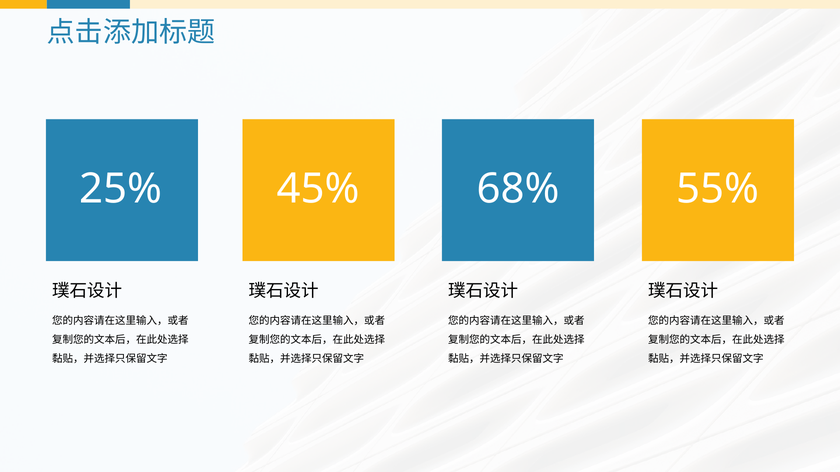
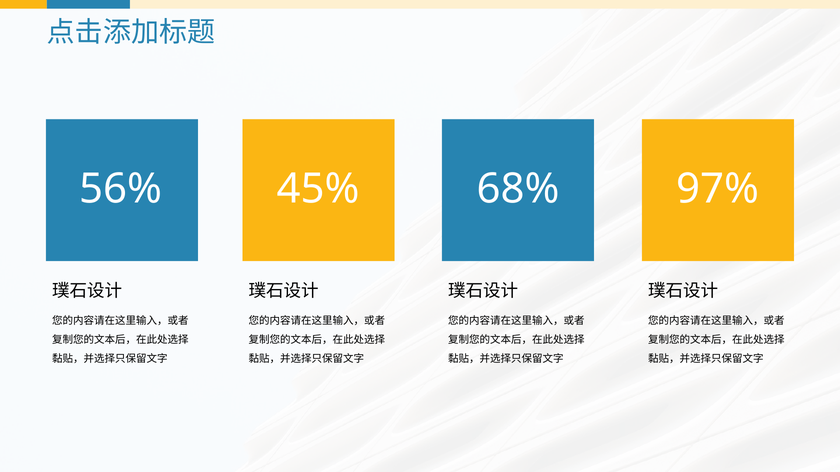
25%: 25% -> 56%
55%: 55% -> 97%
